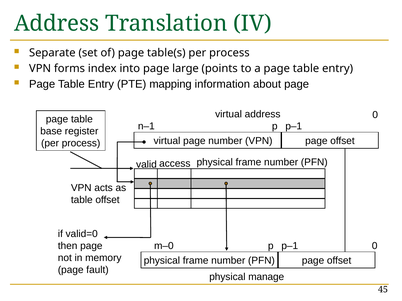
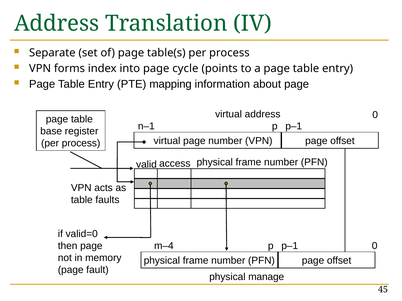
large: large -> cycle
table offset: offset -> faults
m–0: m–0 -> m–4
